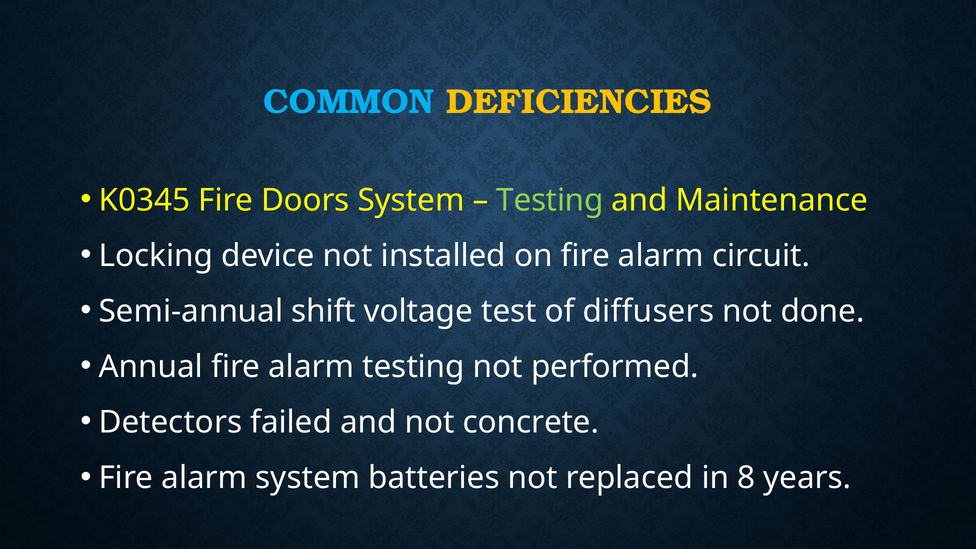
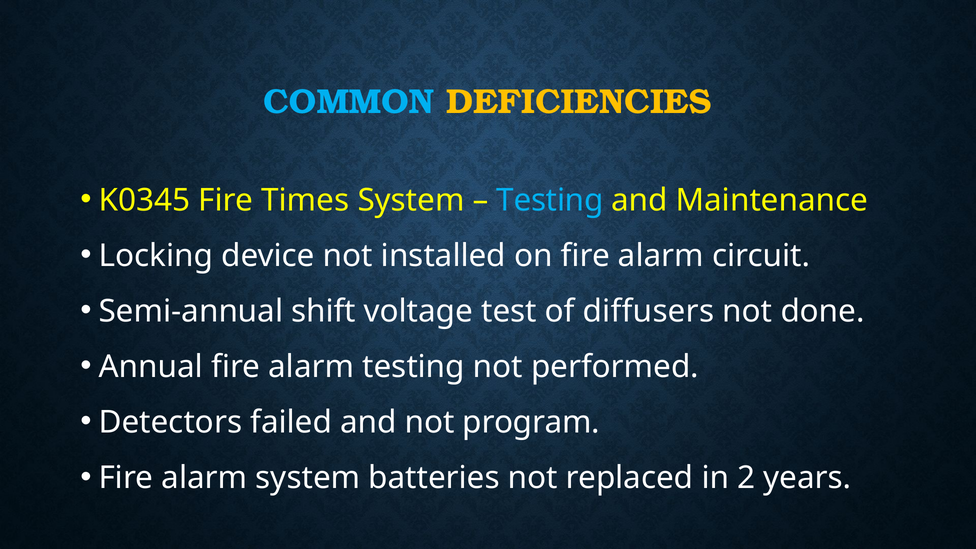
Doors: Doors -> Times
Testing at (550, 200) colour: light green -> light blue
concrete: concrete -> program
8: 8 -> 2
